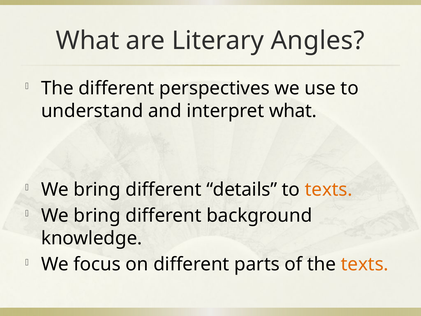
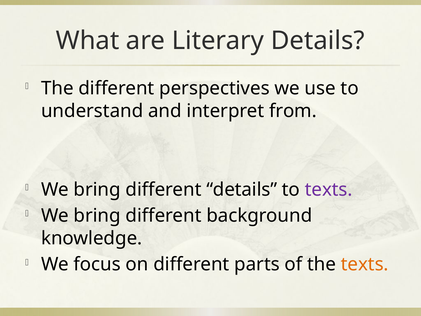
Literary Angles: Angles -> Details
interpret what: what -> from
texts at (329, 189) colour: orange -> purple
